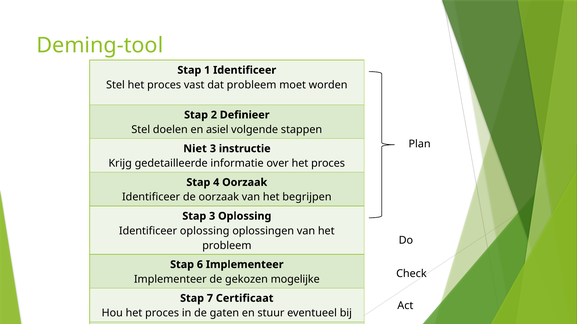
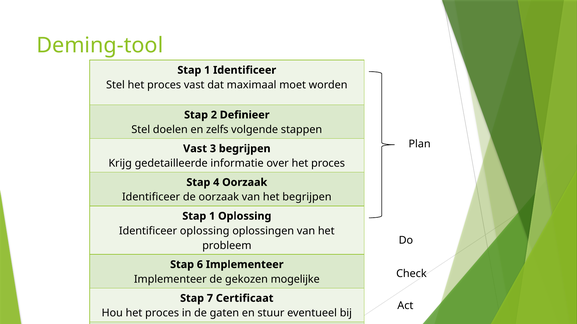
dat probleem: probleem -> maximaal
asiel: asiel -> zelfs
Niet at (195, 149): Niet -> Vast
3 instructie: instructie -> begrijpen
3 at (212, 216): 3 -> 1
